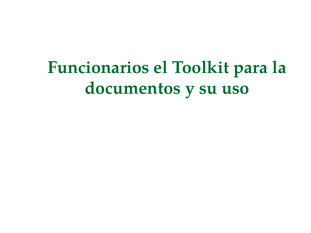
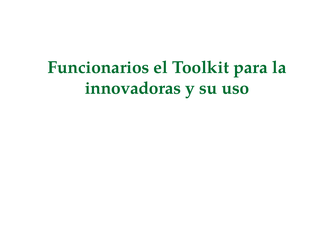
documentos: documentos -> innovadoras
